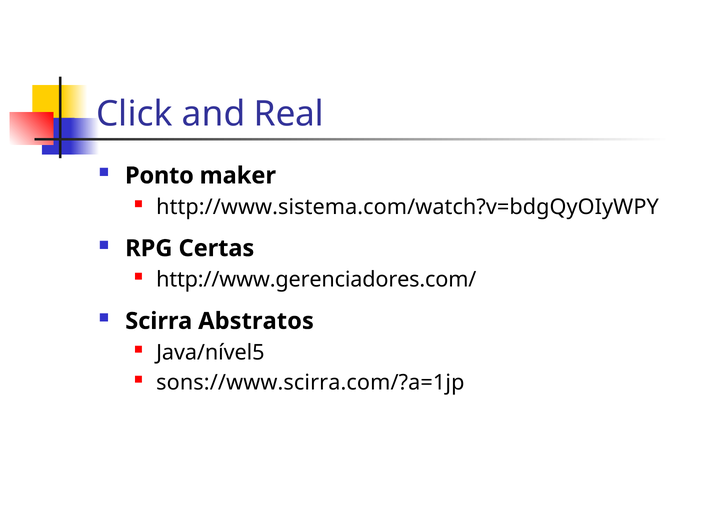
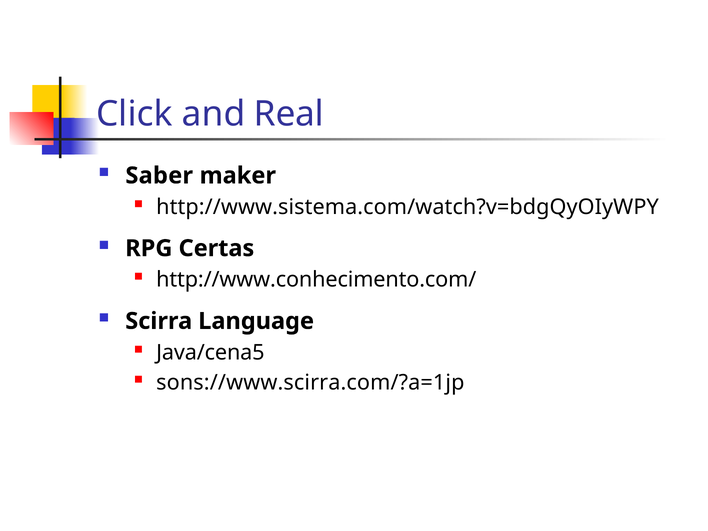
Ponto: Ponto -> Saber
http://www.gerenciadores.com/: http://www.gerenciadores.com/ -> http://www.conhecimento.com/
Abstratos: Abstratos -> Language
Java/nível5: Java/nível5 -> Java/cena5
